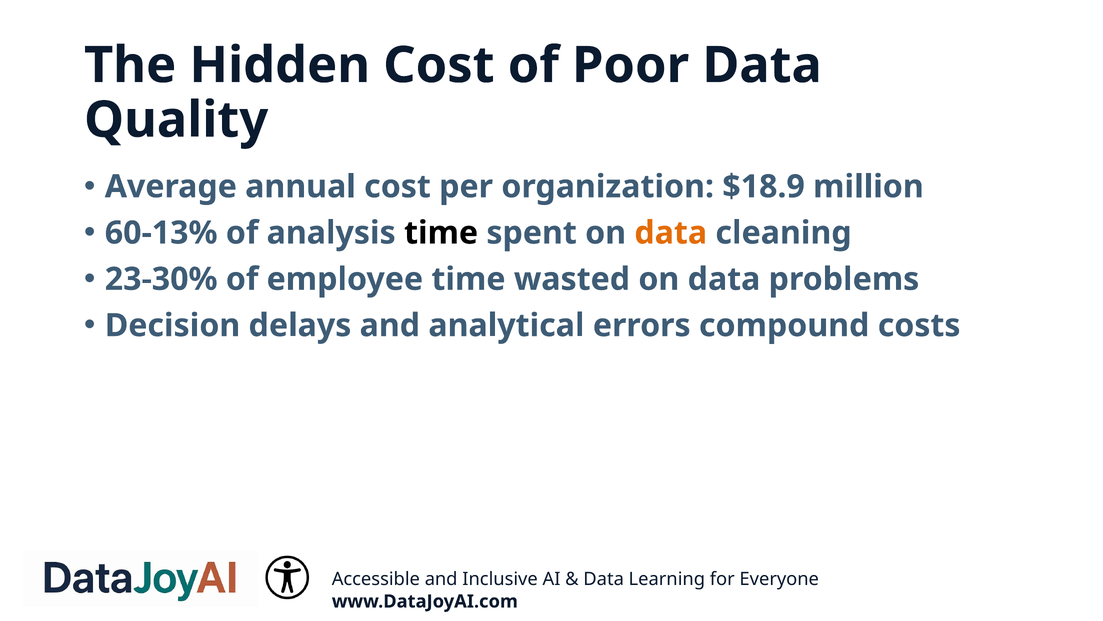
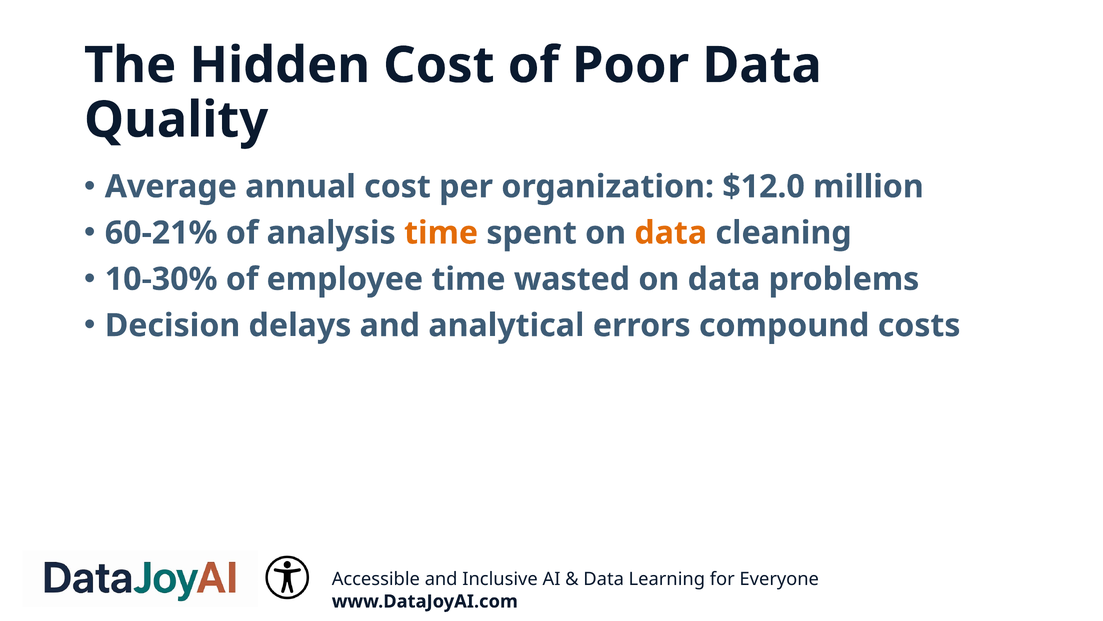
$18.9: $18.9 -> $12.0
60-13%: 60-13% -> 60-21%
time at (441, 233) colour: black -> orange
23-30%: 23-30% -> 10-30%
